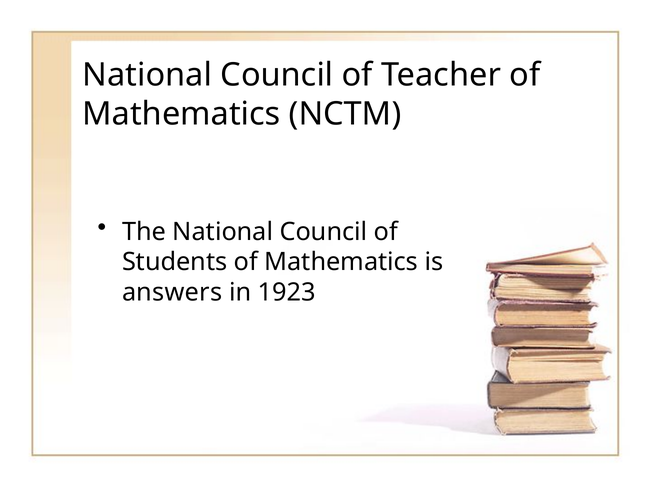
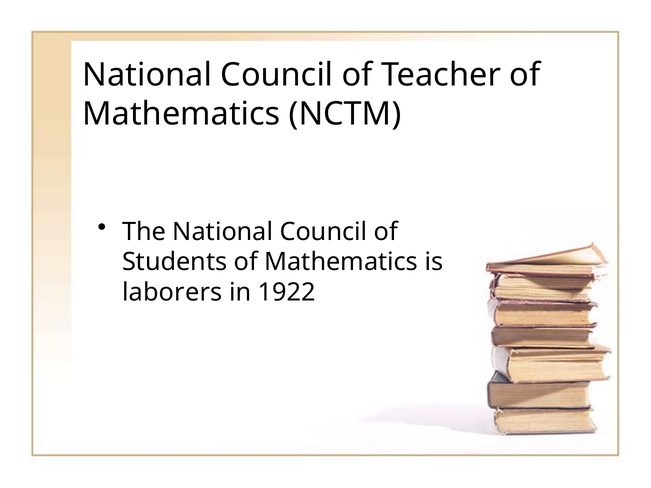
answers: answers -> laborers
1923: 1923 -> 1922
